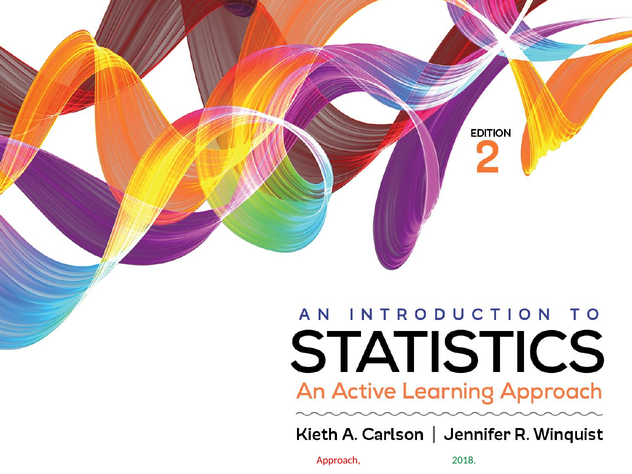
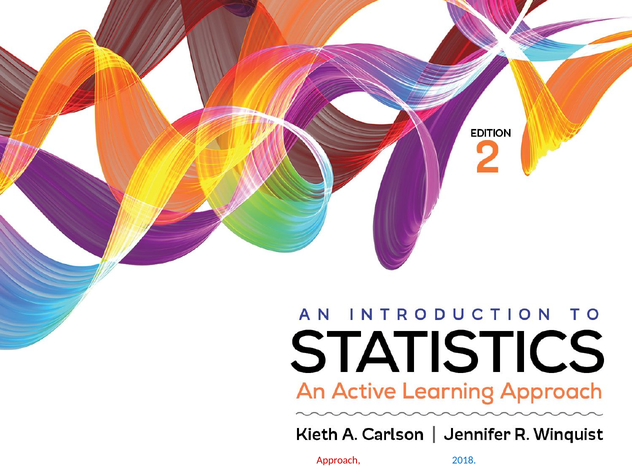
2018 colour: green -> blue
